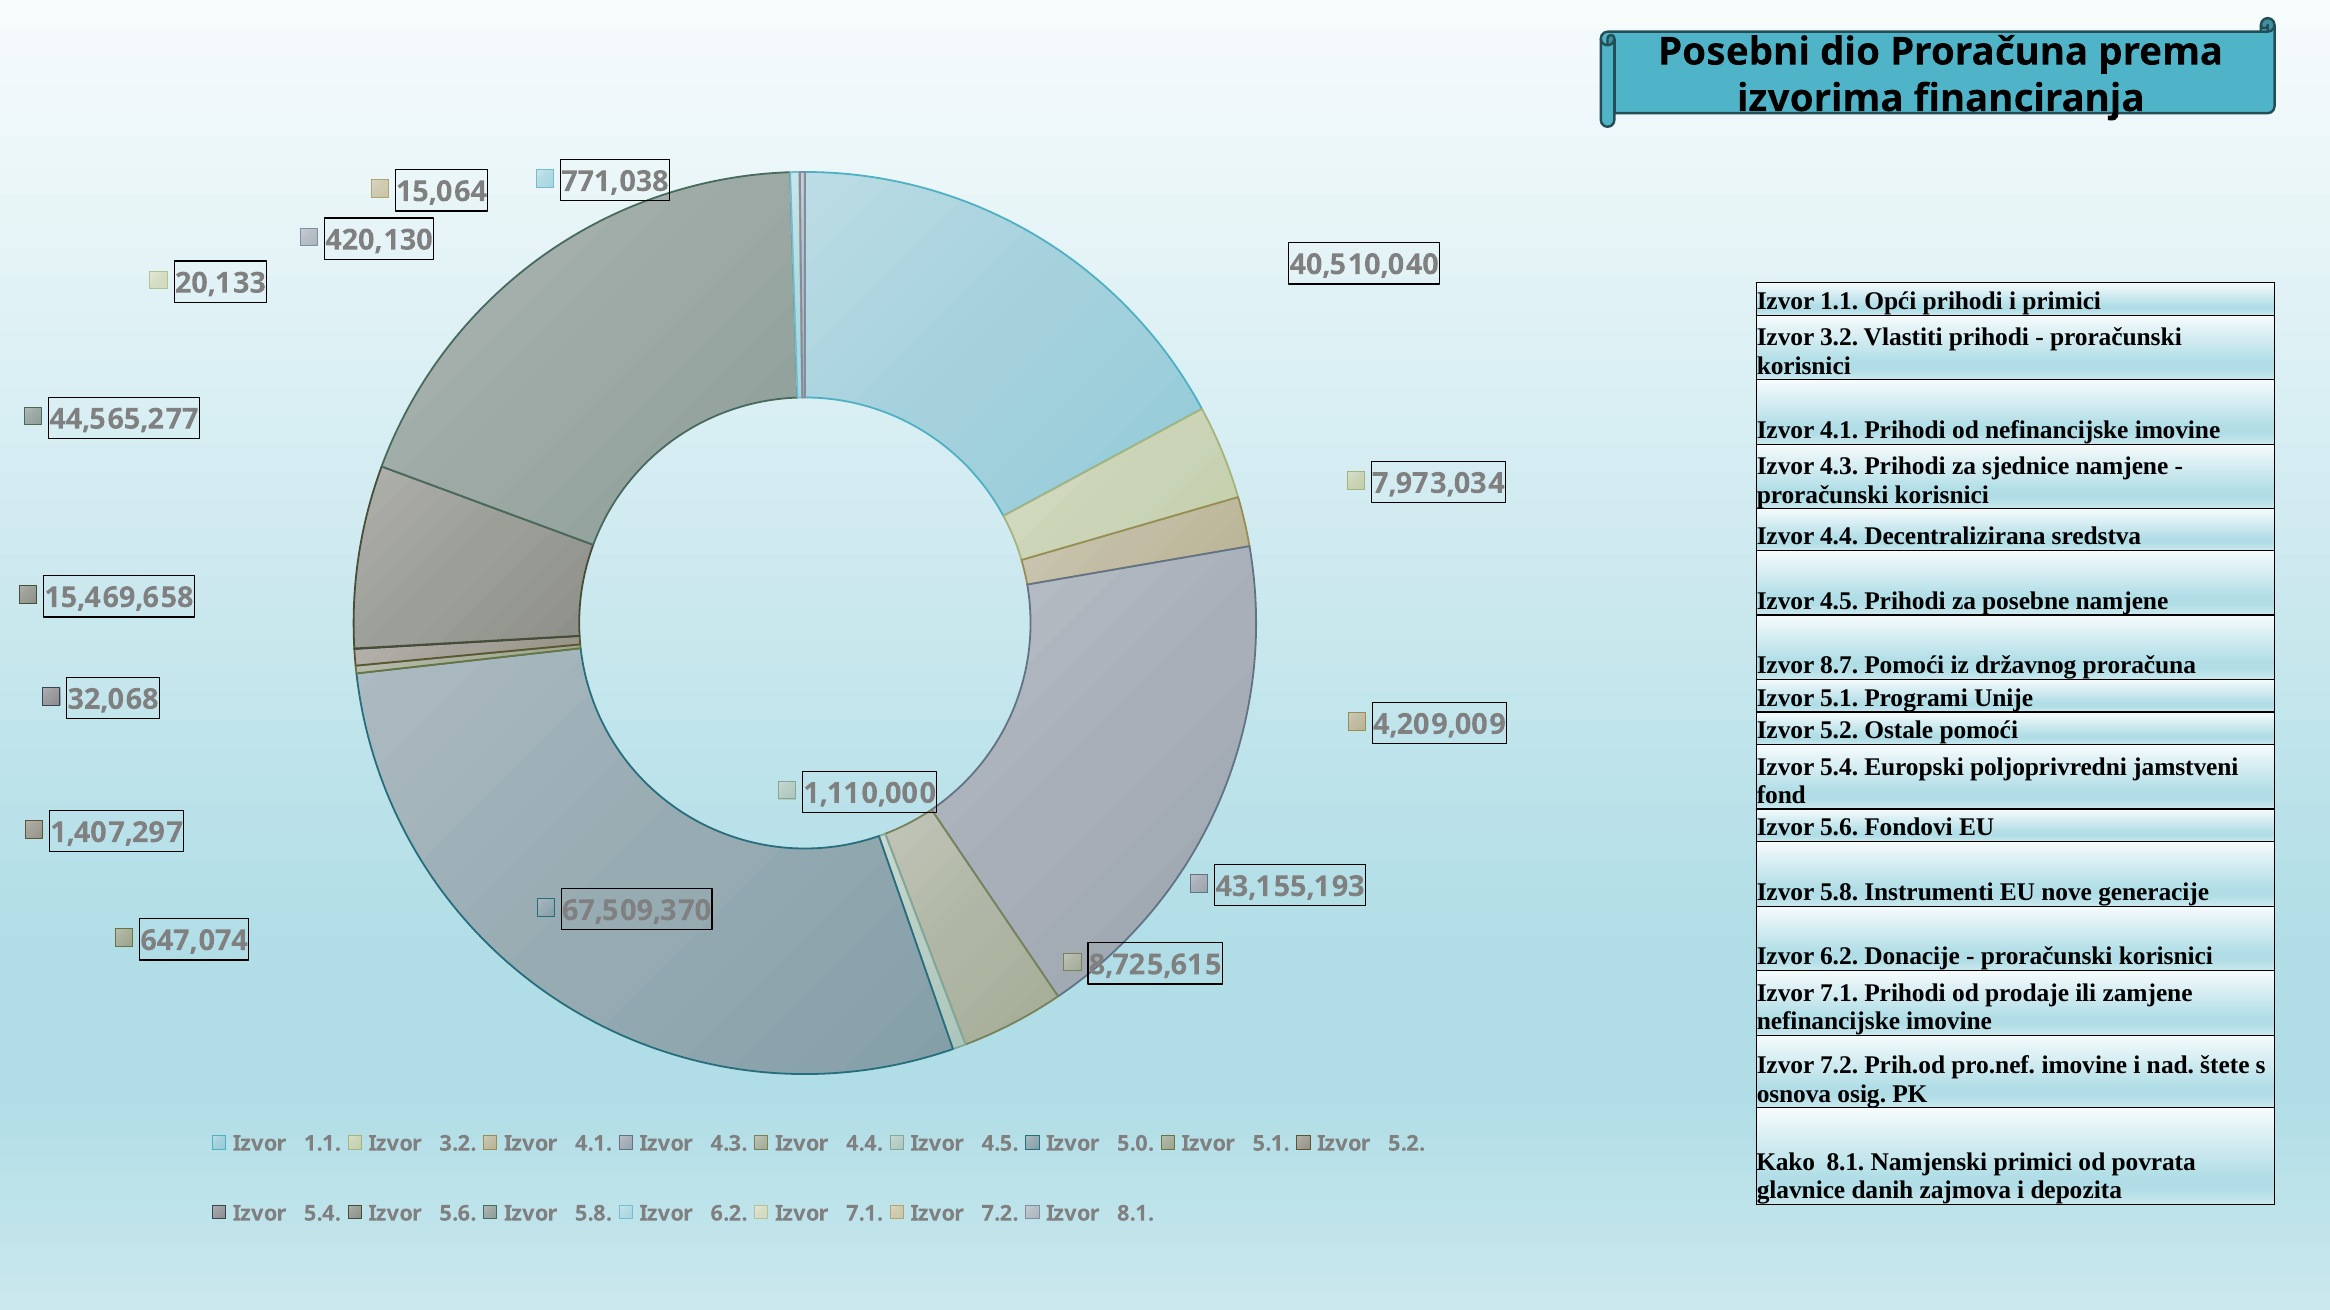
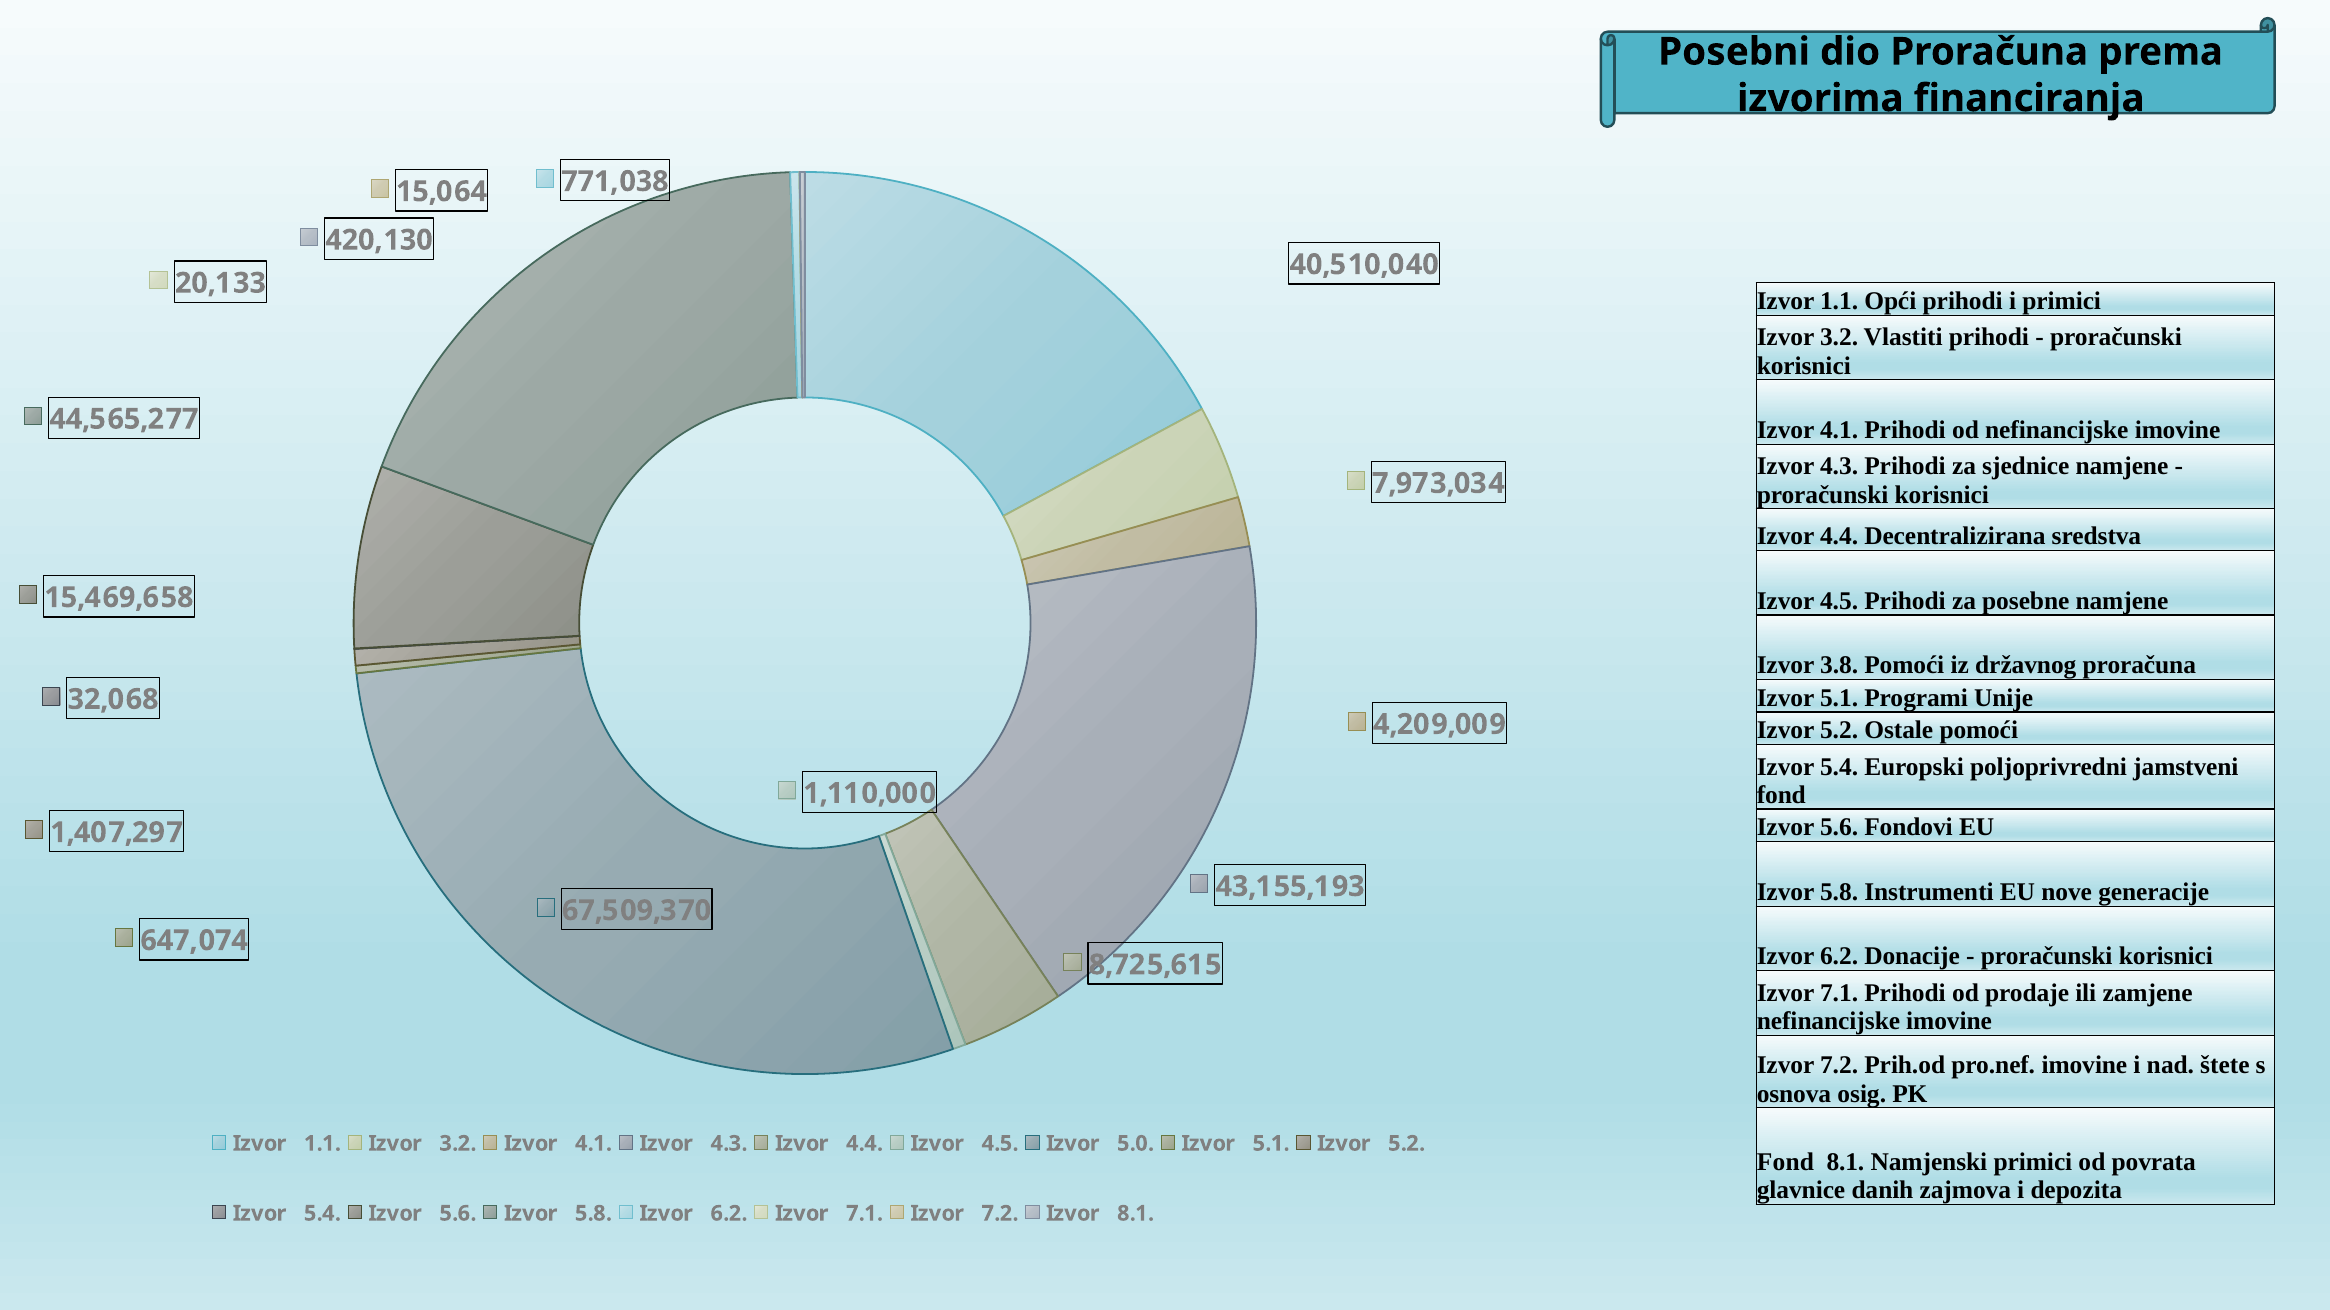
8.7: 8.7 -> 3.8
Kako at (1786, 1163): Kako -> Fond
